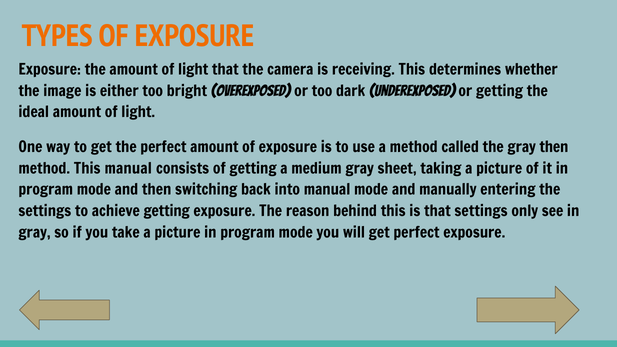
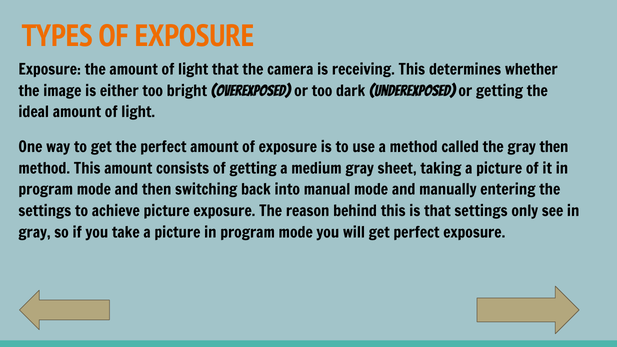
This manual: manual -> amount
achieve getting: getting -> picture
